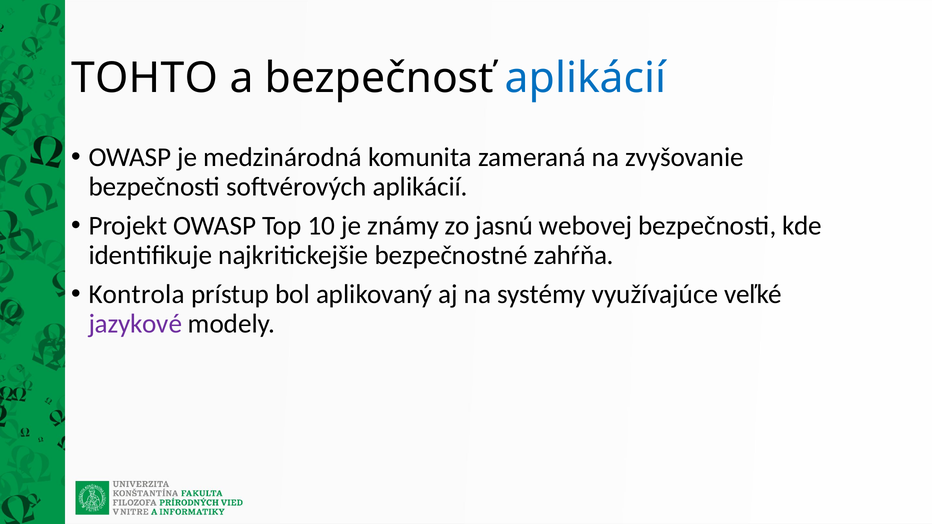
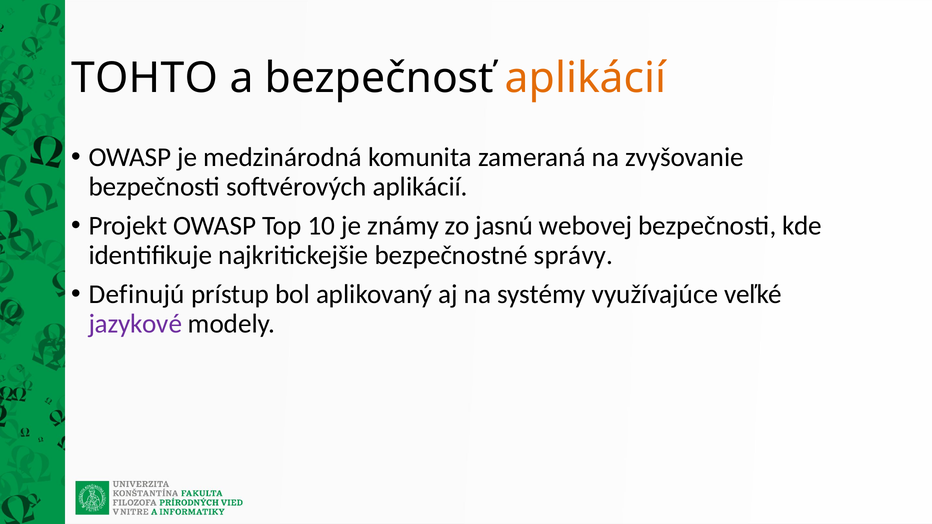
aplikácií at (586, 78) colour: blue -> orange
zahŕňa: zahŕňa -> správy
Kontrola: Kontrola -> Definujú
